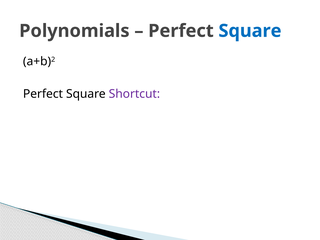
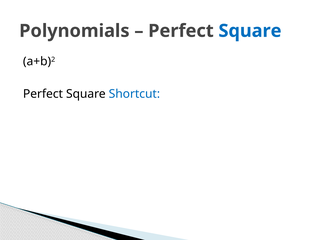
Shortcut colour: purple -> blue
